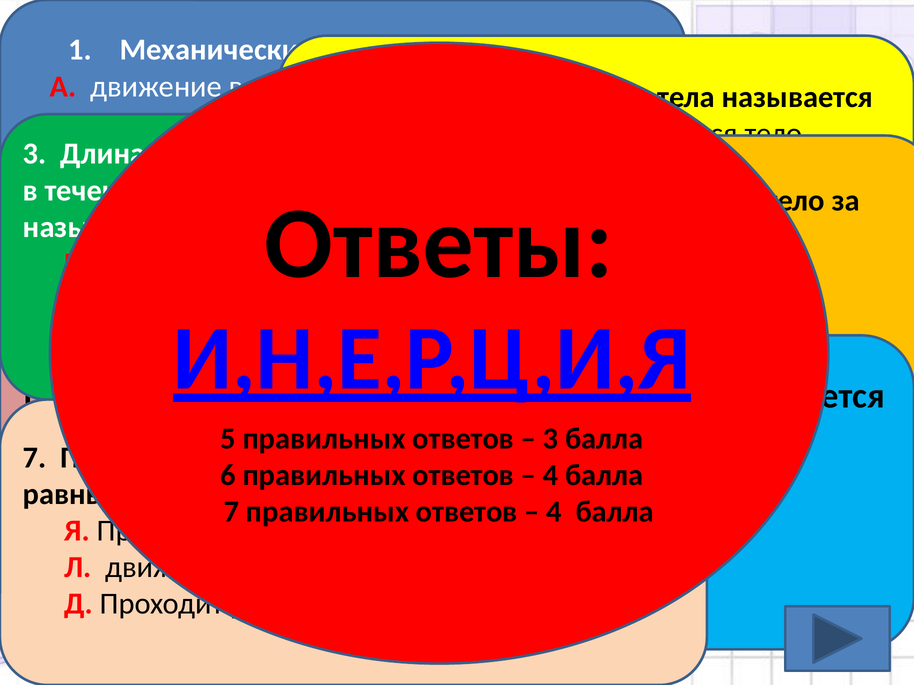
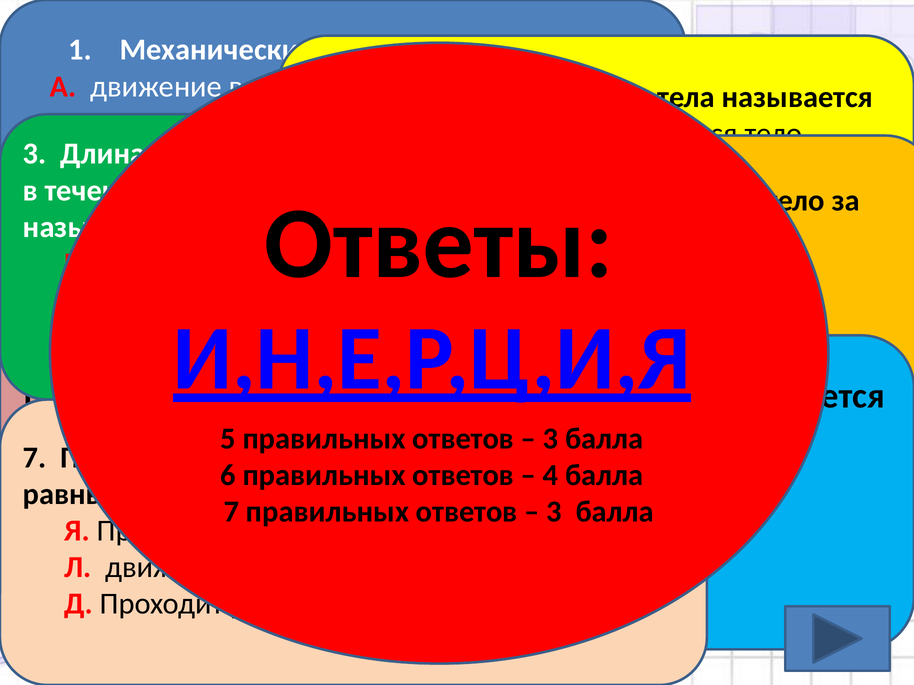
4 at (554, 512): 4 -> 3
